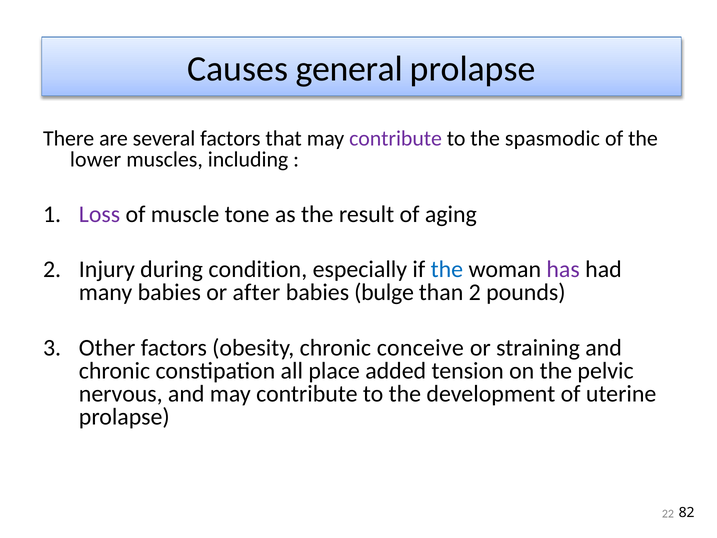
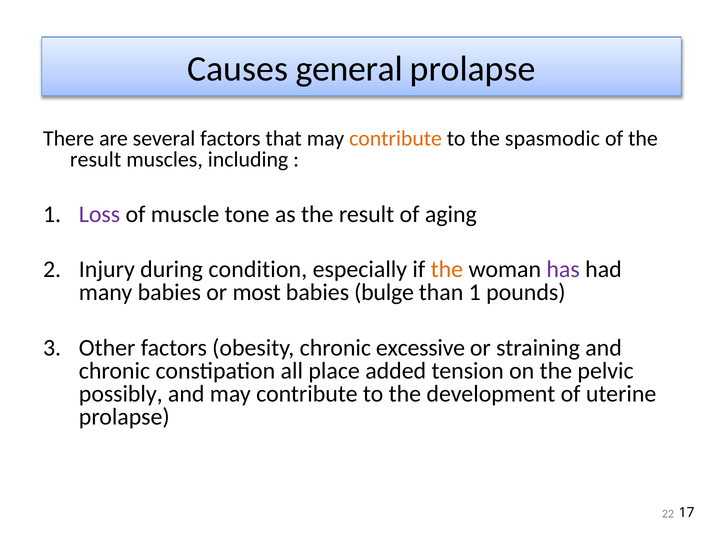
contribute at (396, 139) colour: purple -> orange
lower at (96, 160): lower -> result
the at (447, 269) colour: blue -> orange
after: after -> most
than 2: 2 -> 1
conceive: conceive -> excessive
nervous: nervous -> possibly
82: 82 -> 17
